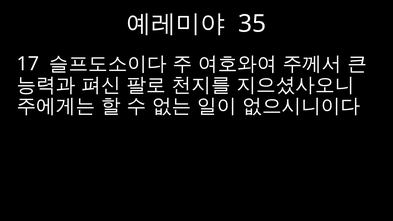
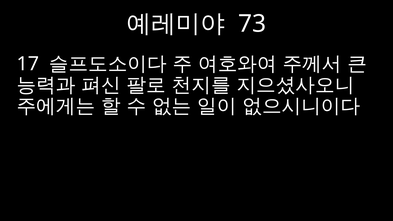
35: 35 -> 73
